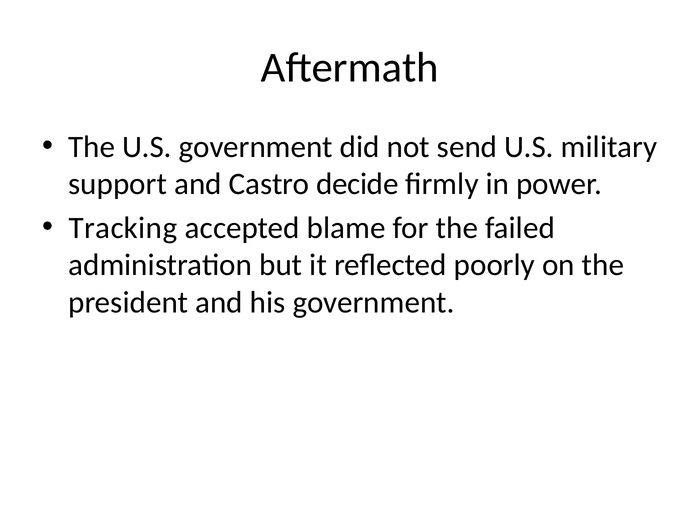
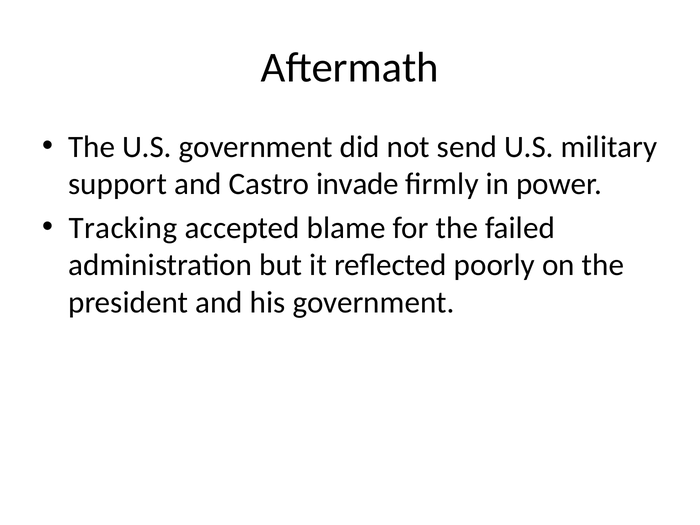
decide: decide -> invade
